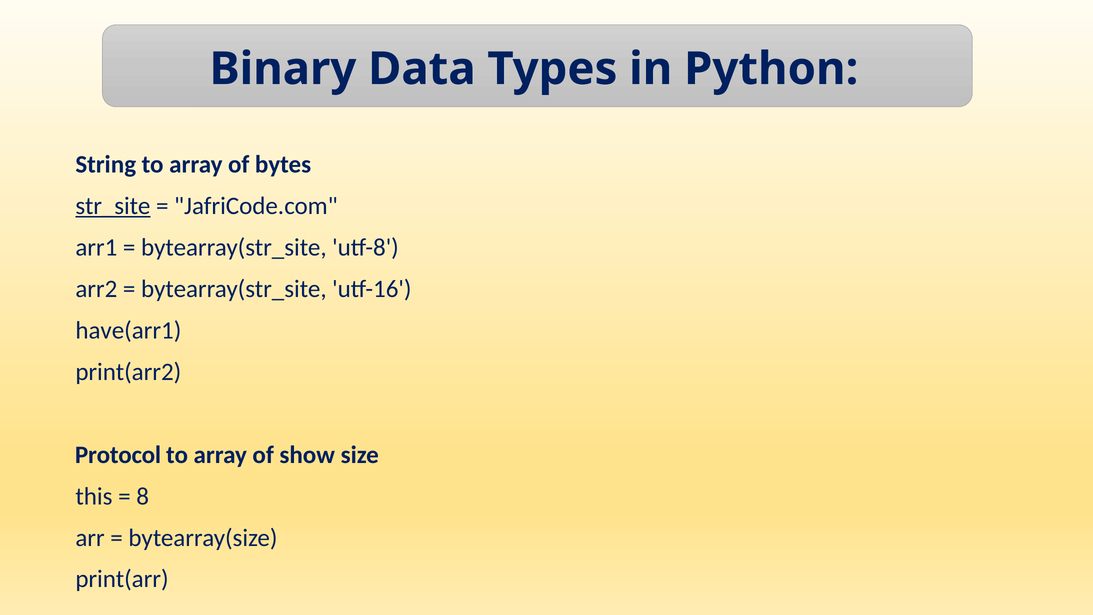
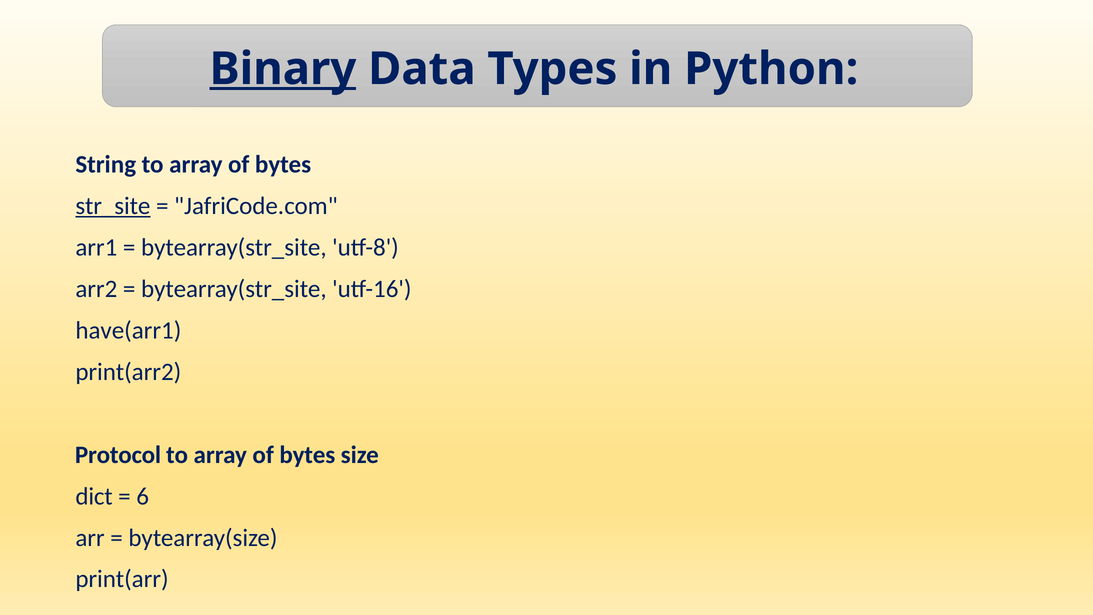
Binary underline: none -> present
show at (307, 455): show -> bytes
this: this -> dict
8: 8 -> 6
